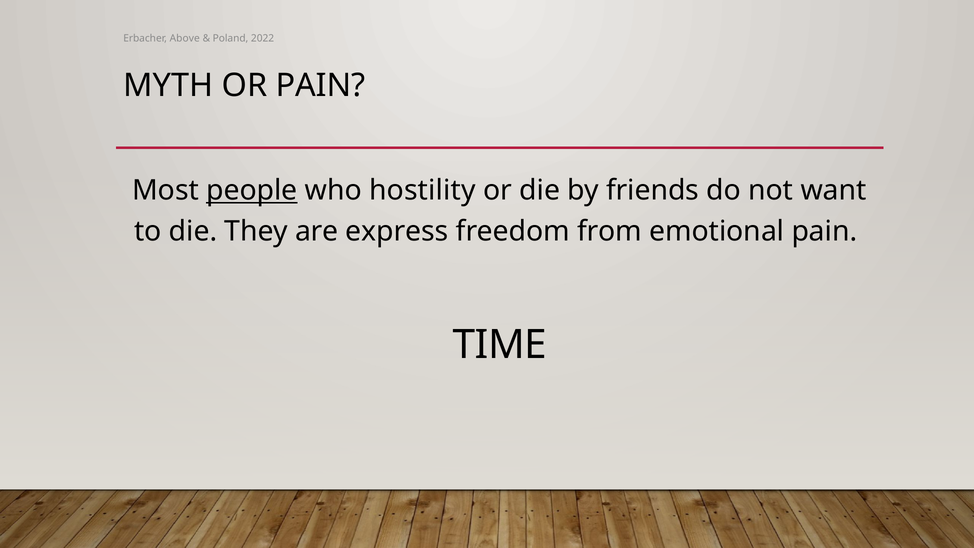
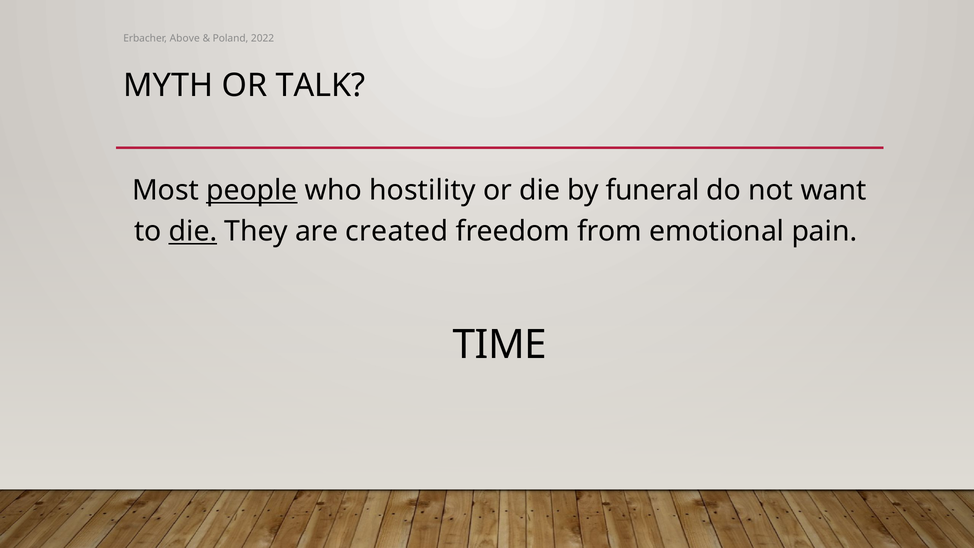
OR PAIN: PAIN -> TALK
friends: friends -> funeral
die at (193, 231) underline: none -> present
express: express -> created
